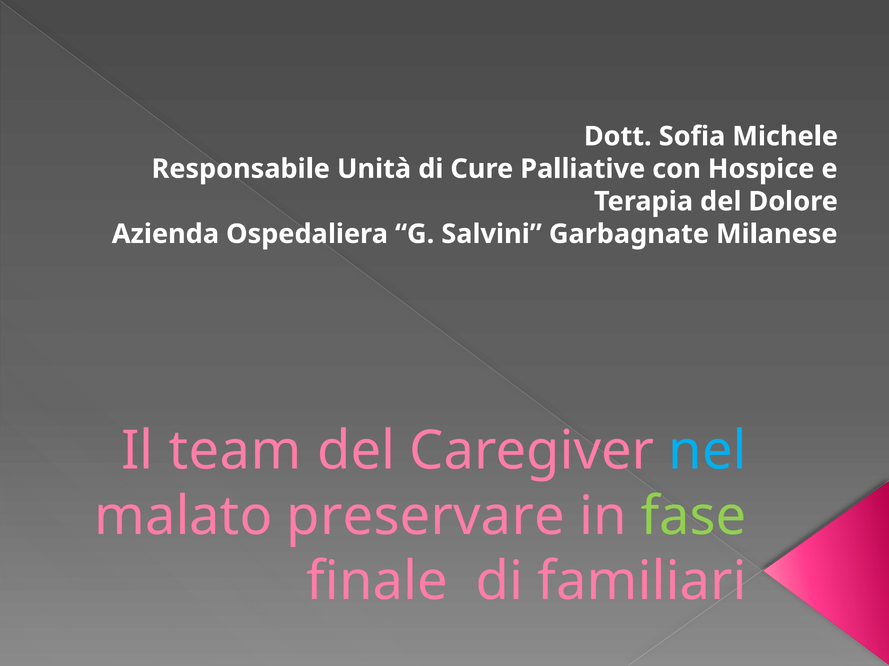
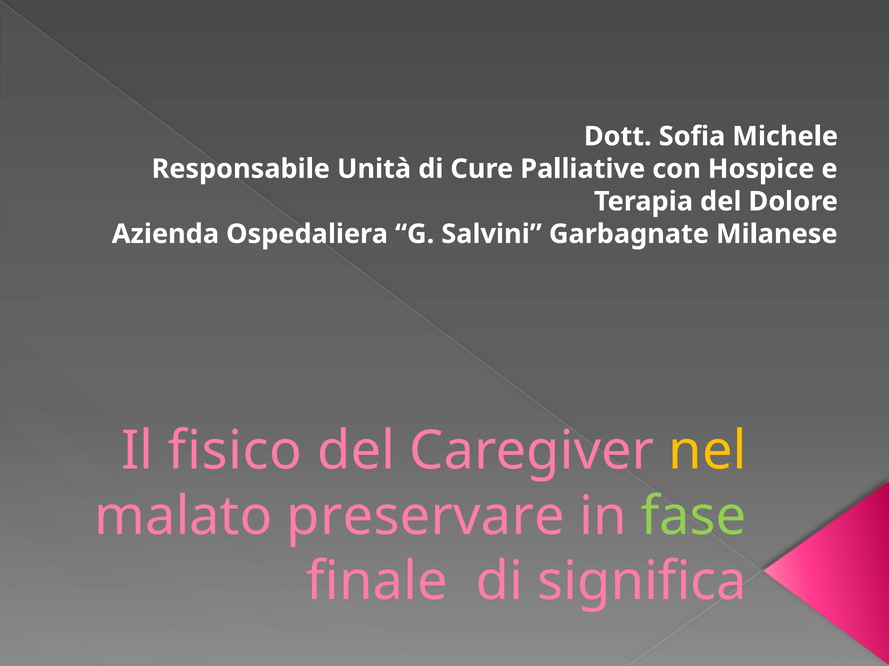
team: team -> fisico
nel colour: light blue -> yellow
familiari: familiari -> significa
